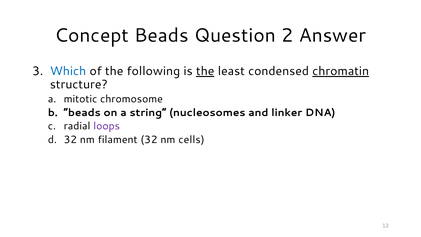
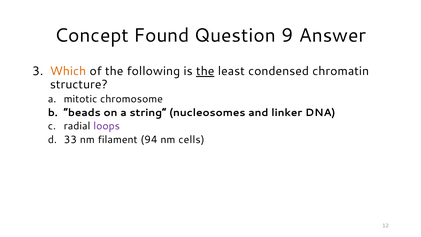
Concept Beads: Beads -> Found
2: 2 -> 9
Which colour: blue -> orange
chromatin underline: present -> none
32 at (70, 140): 32 -> 33
filament 32: 32 -> 94
